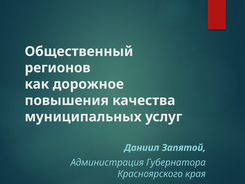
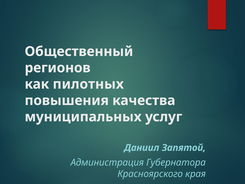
дорожное: дорожное -> пилотных
